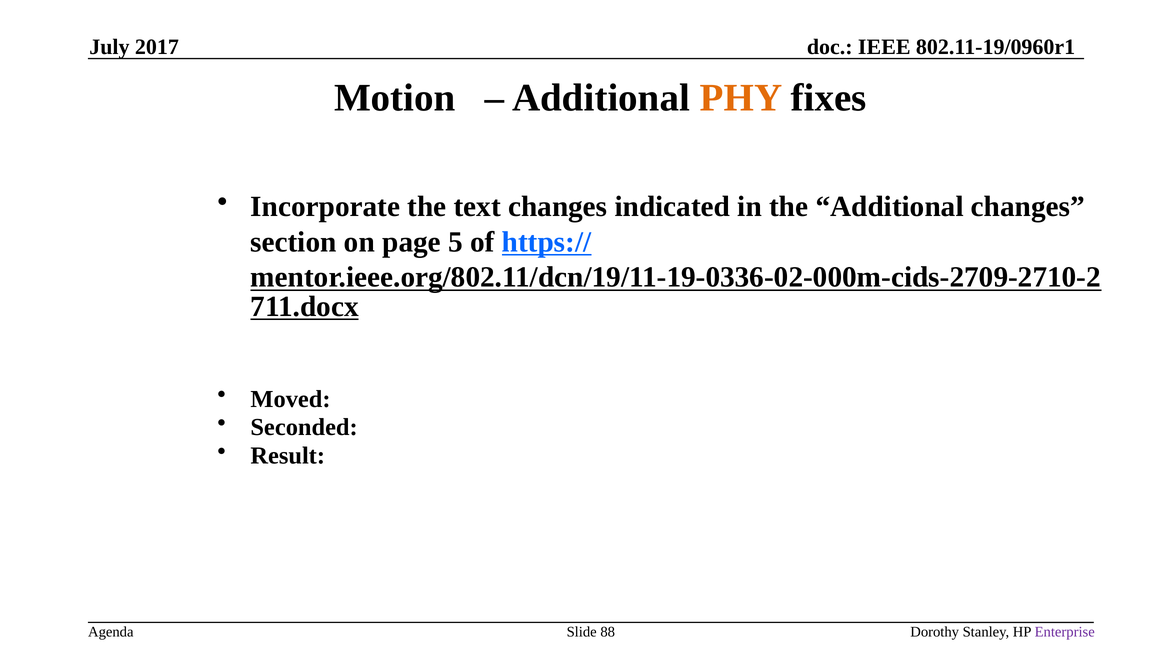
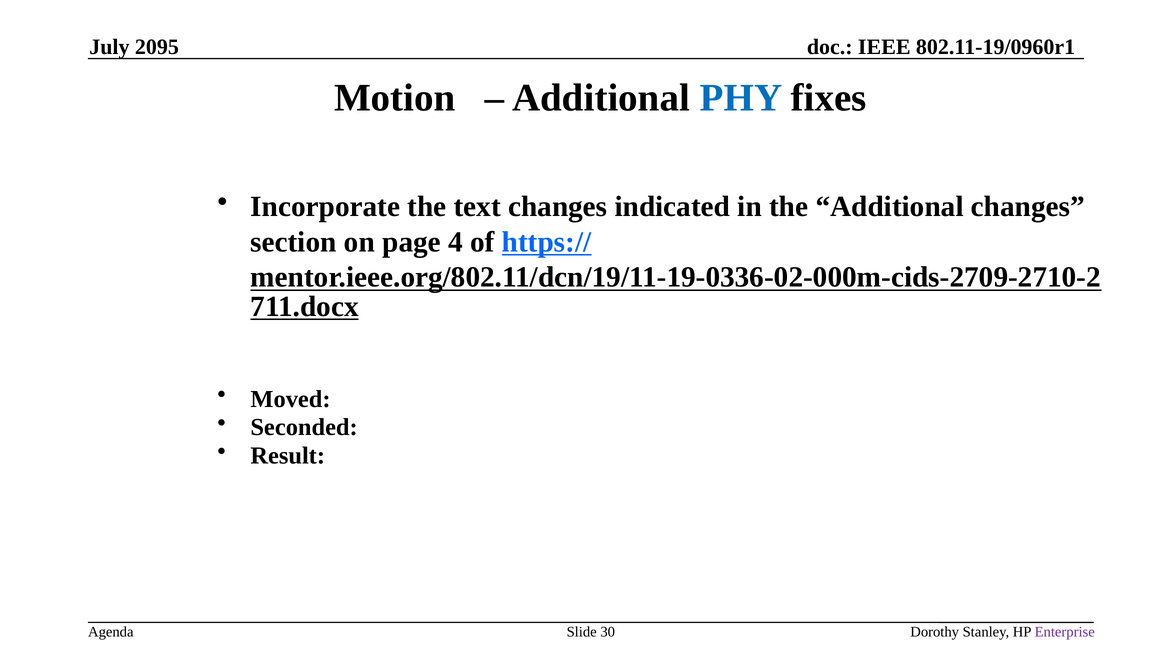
2017: 2017 -> 2095
PHY colour: orange -> blue
5: 5 -> 4
88: 88 -> 30
